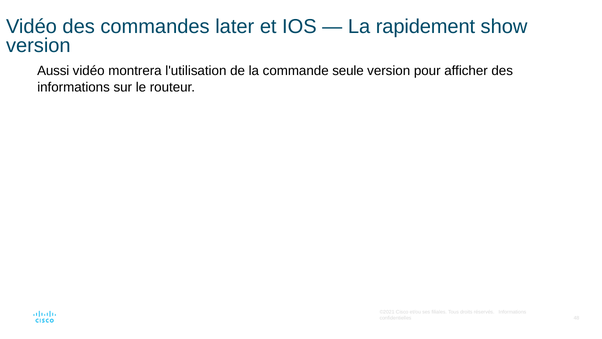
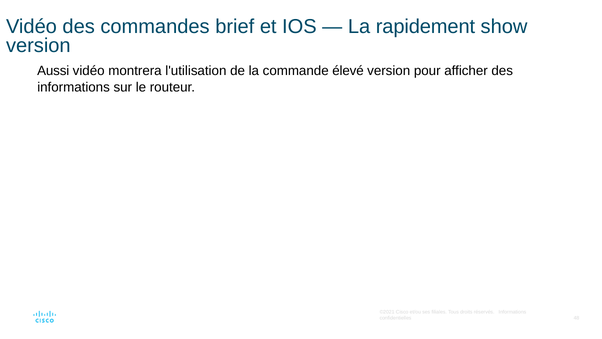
later: later -> brief
seule: seule -> élevé
